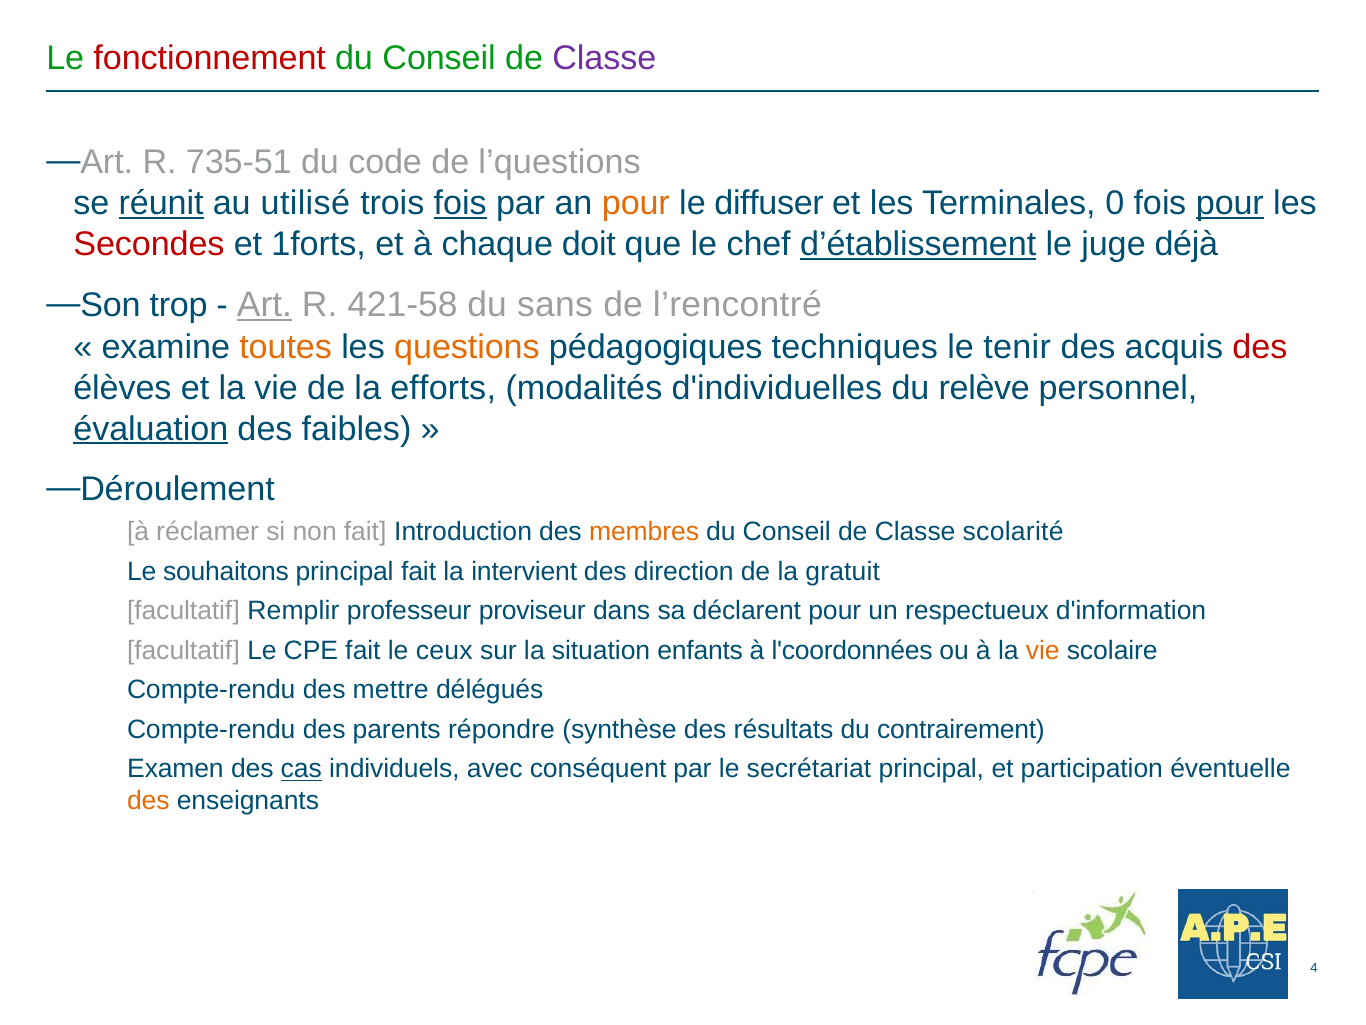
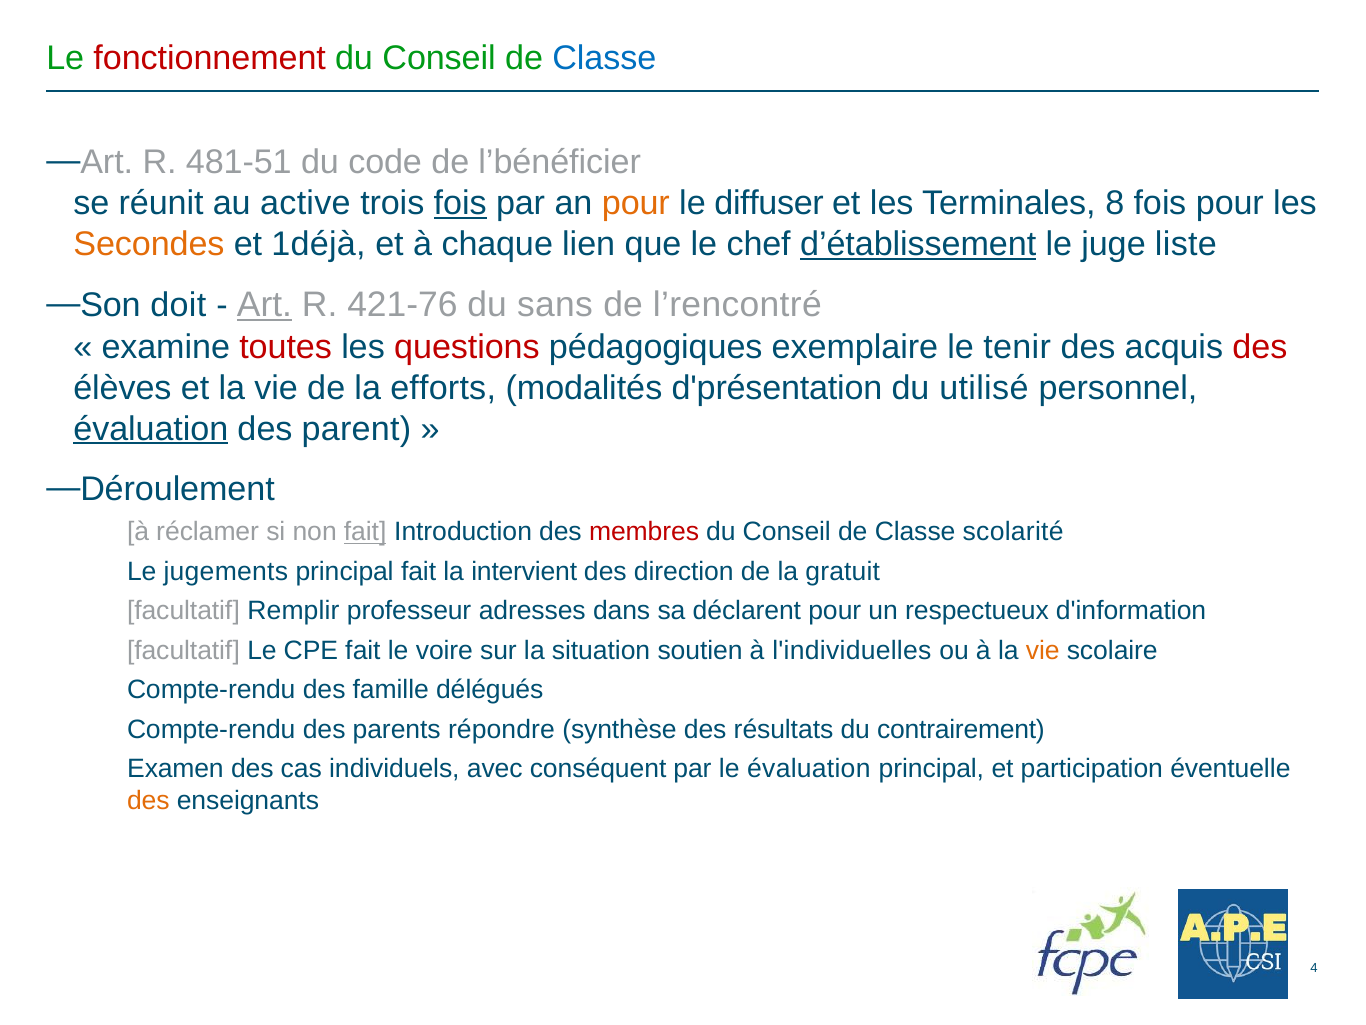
Classe at (604, 58) colour: purple -> blue
735-51: 735-51 -> 481-51
l’questions: l’questions -> l’bénéficier
réunit underline: present -> none
utilisé: utilisé -> active
0: 0 -> 8
pour at (1230, 203) underline: present -> none
Secondes colour: red -> orange
1forts: 1forts -> 1déjà
doit: doit -> lien
déjà: déjà -> liste
trop: trop -> doit
421-58: 421-58 -> 421-76
toutes colour: orange -> red
questions colour: orange -> red
techniques: techniques -> exemplaire
d'individuelles: d'individuelles -> d'présentation
relève: relève -> utilisé
faibles: faibles -> parent
fait at (365, 532) underline: none -> present
membres colour: orange -> red
souhaitons: souhaitons -> jugements
proviseur: proviseur -> adresses
ceux: ceux -> voire
enfants: enfants -> soutien
l'coordonnées: l'coordonnées -> l'individuelles
mettre: mettre -> famille
cas underline: present -> none
le secrétariat: secrétariat -> évaluation
